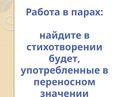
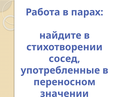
будет: будет -> сосед
